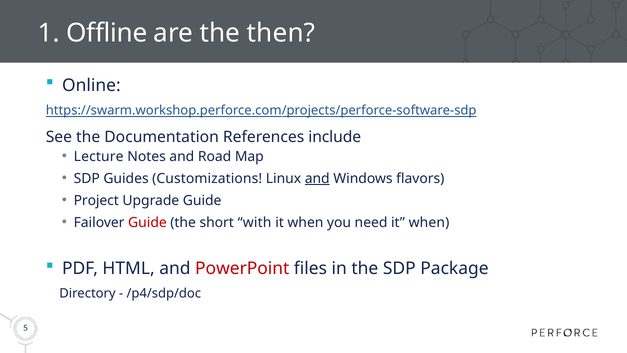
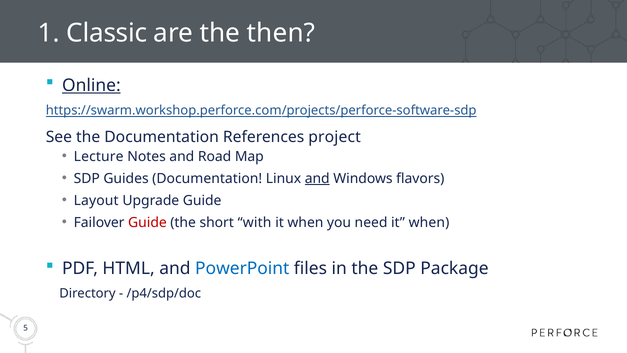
Offline: Offline -> Classic
Online underline: none -> present
include: include -> project
Guides Customizations: Customizations -> Documentation
Project: Project -> Layout
PowerPoint colour: red -> blue
